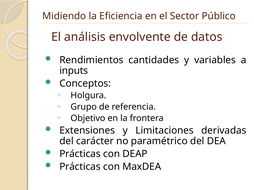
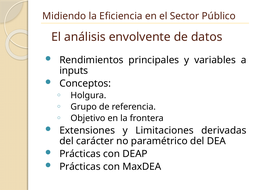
cantidades: cantidades -> principales
